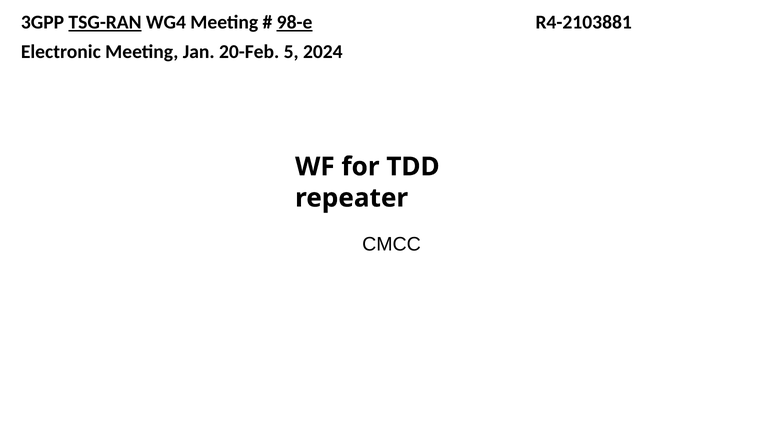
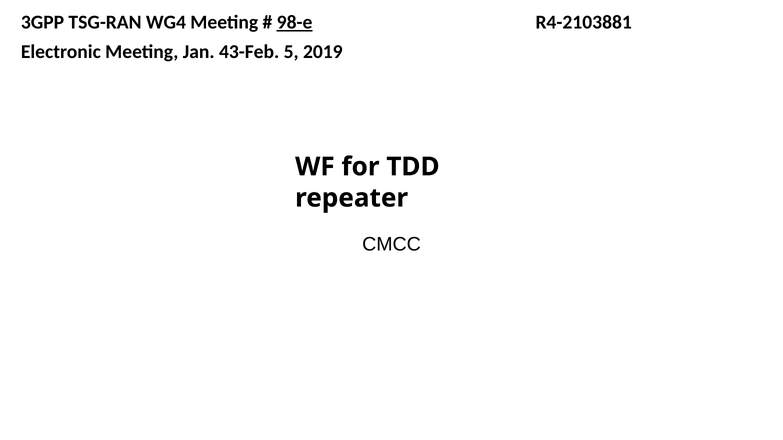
TSG-RAN underline: present -> none
20-Feb: 20-Feb -> 43-Feb
2024: 2024 -> 2019
